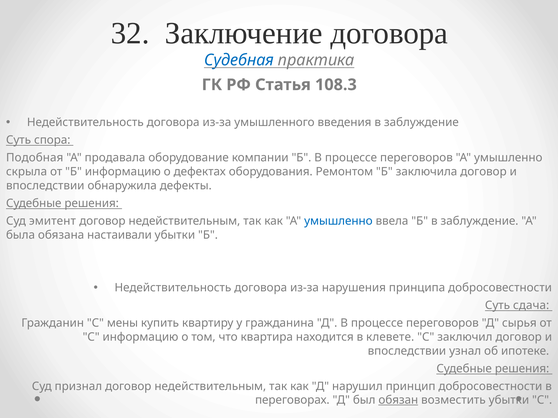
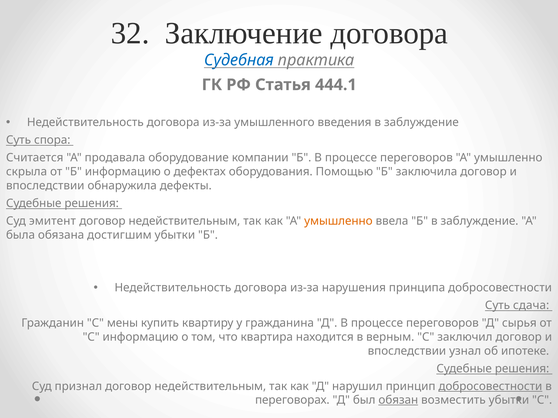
108.3: 108.3 -> 444.1
Подобная: Подобная -> Считается
Ремонтом: Ремонтом -> Помощью
умышленно at (338, 221) colour: blue -> orange
настаивали: настаивали -> достигшим
клевете: клевете -> верным
добросовестности at (490, 387) underline: none -> present
